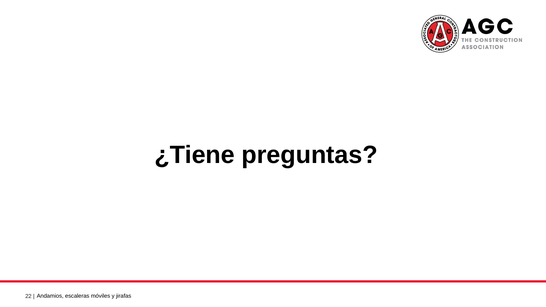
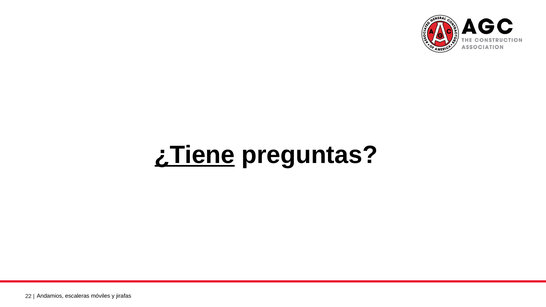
¿Tiene underline: none -> present
